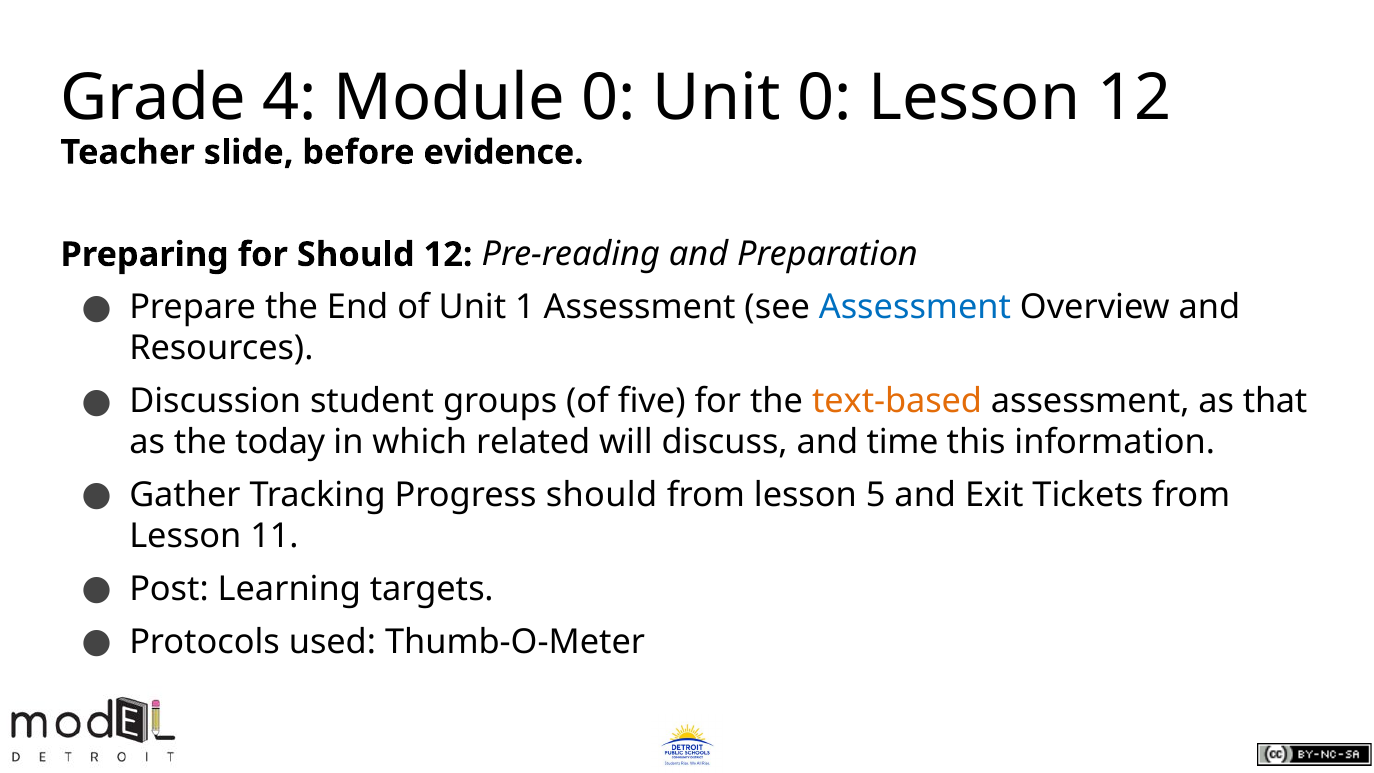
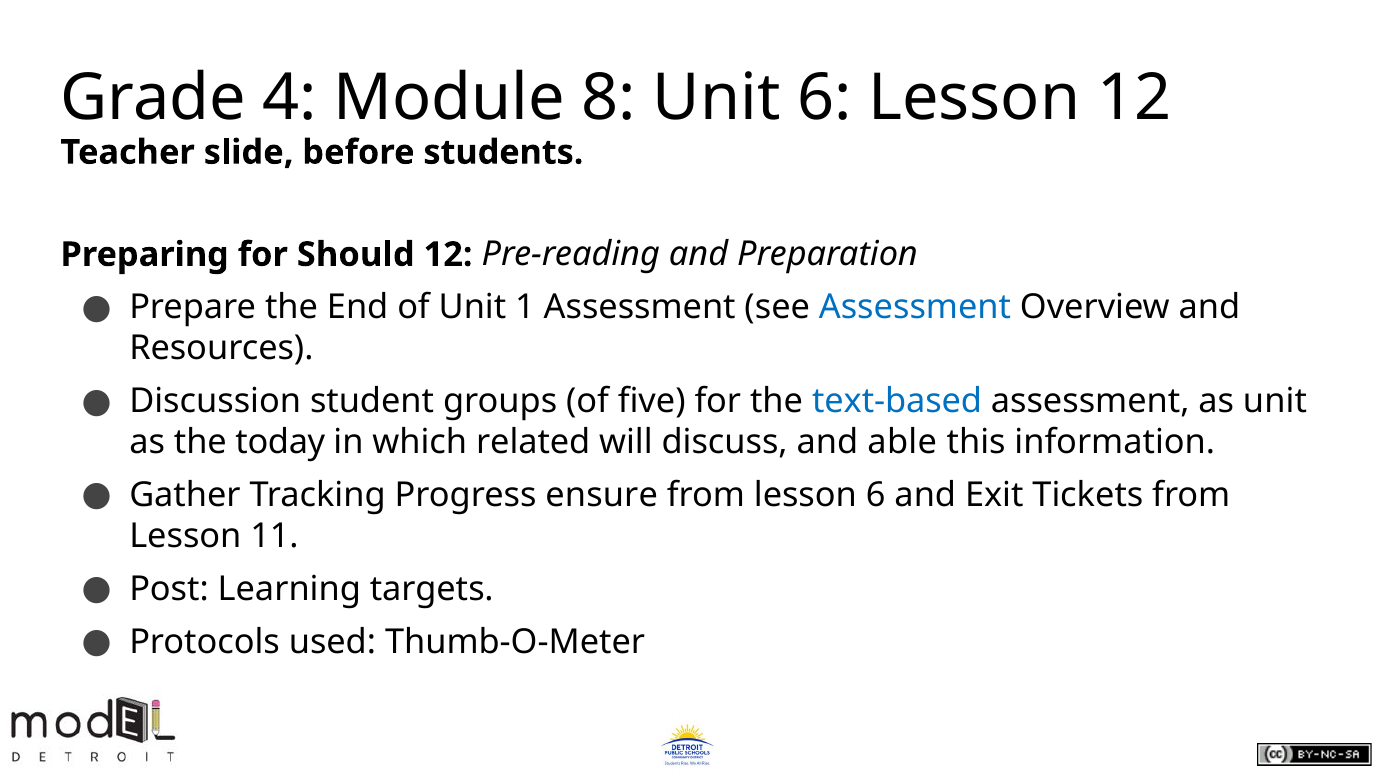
Module 0: 0 -> 8
Unit 0: 0 -> 6
evidence: evidence -> students
text-based colour: orange -> blue
as that: that -> unit
time: time -> able
Progress should: should -> ensure
lesson 5: 5 -> 6
